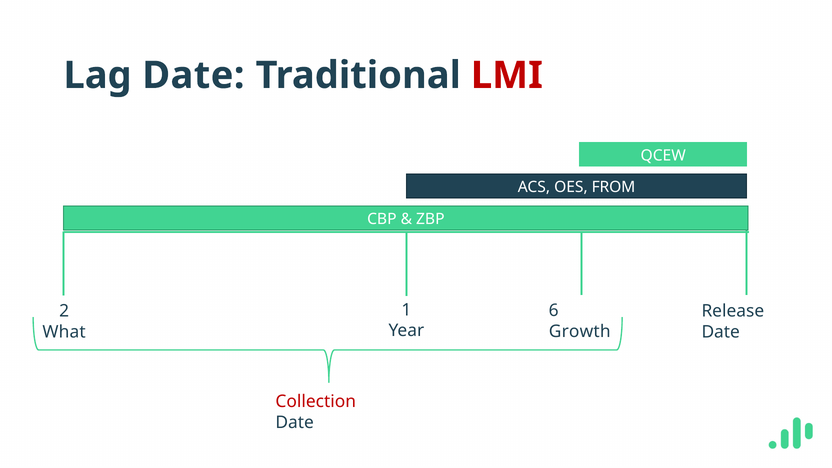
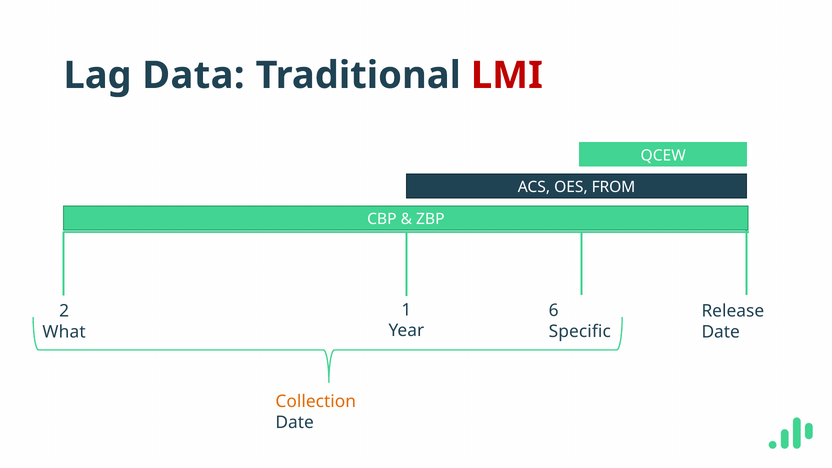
Lag Date: Date -> Data
Growth: Growth -> Specific
Collection colour: red -> orange
